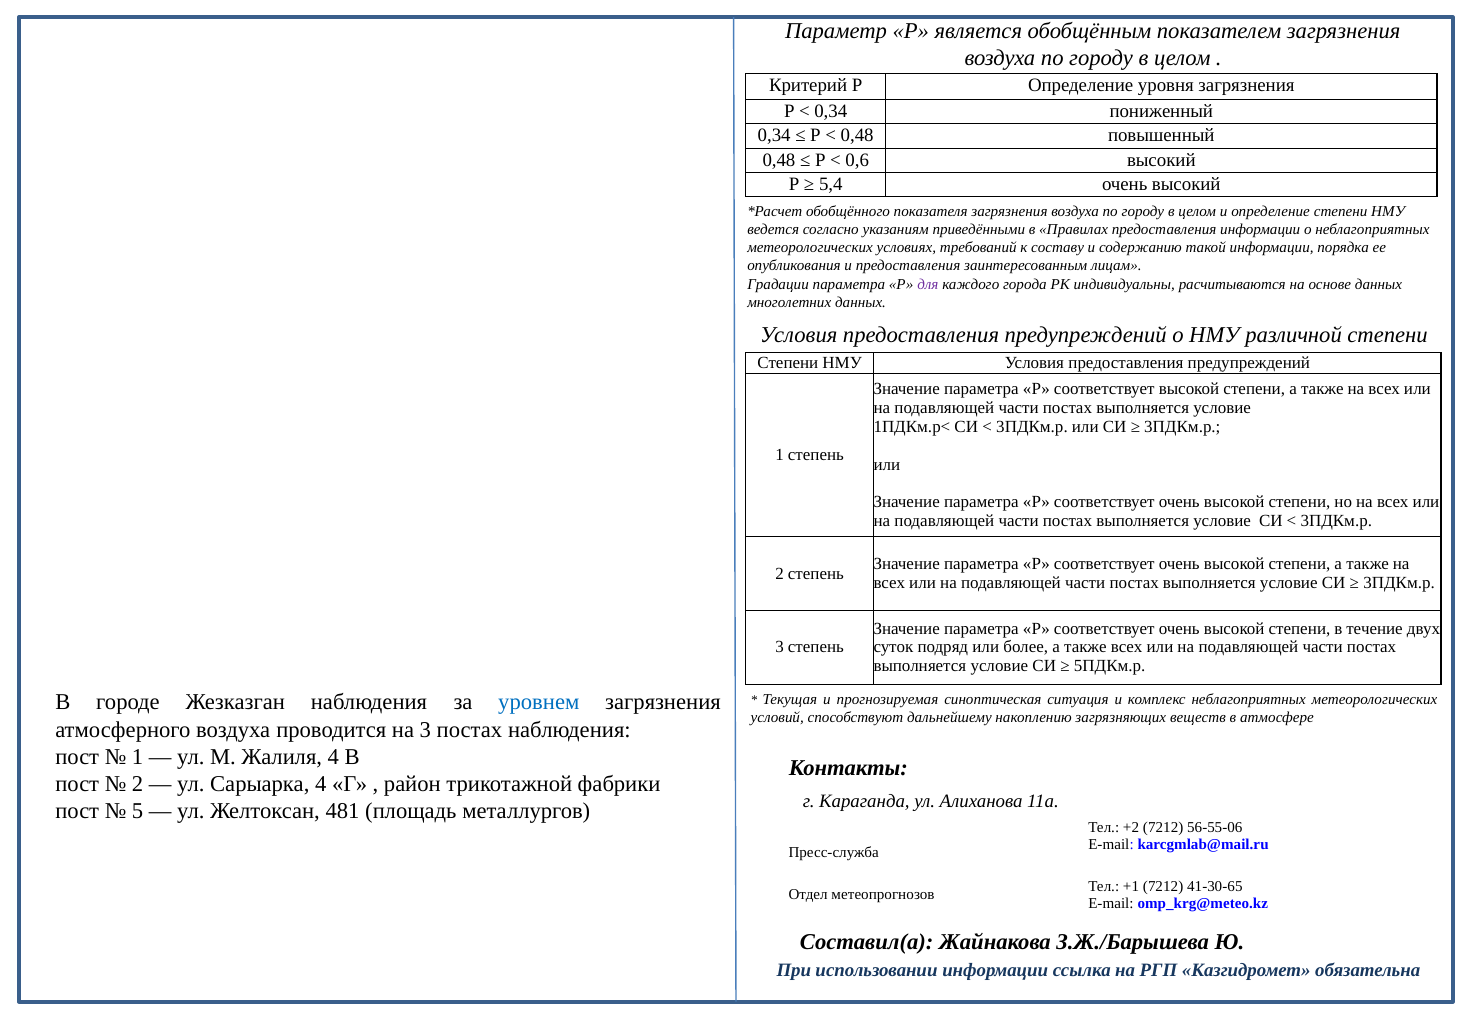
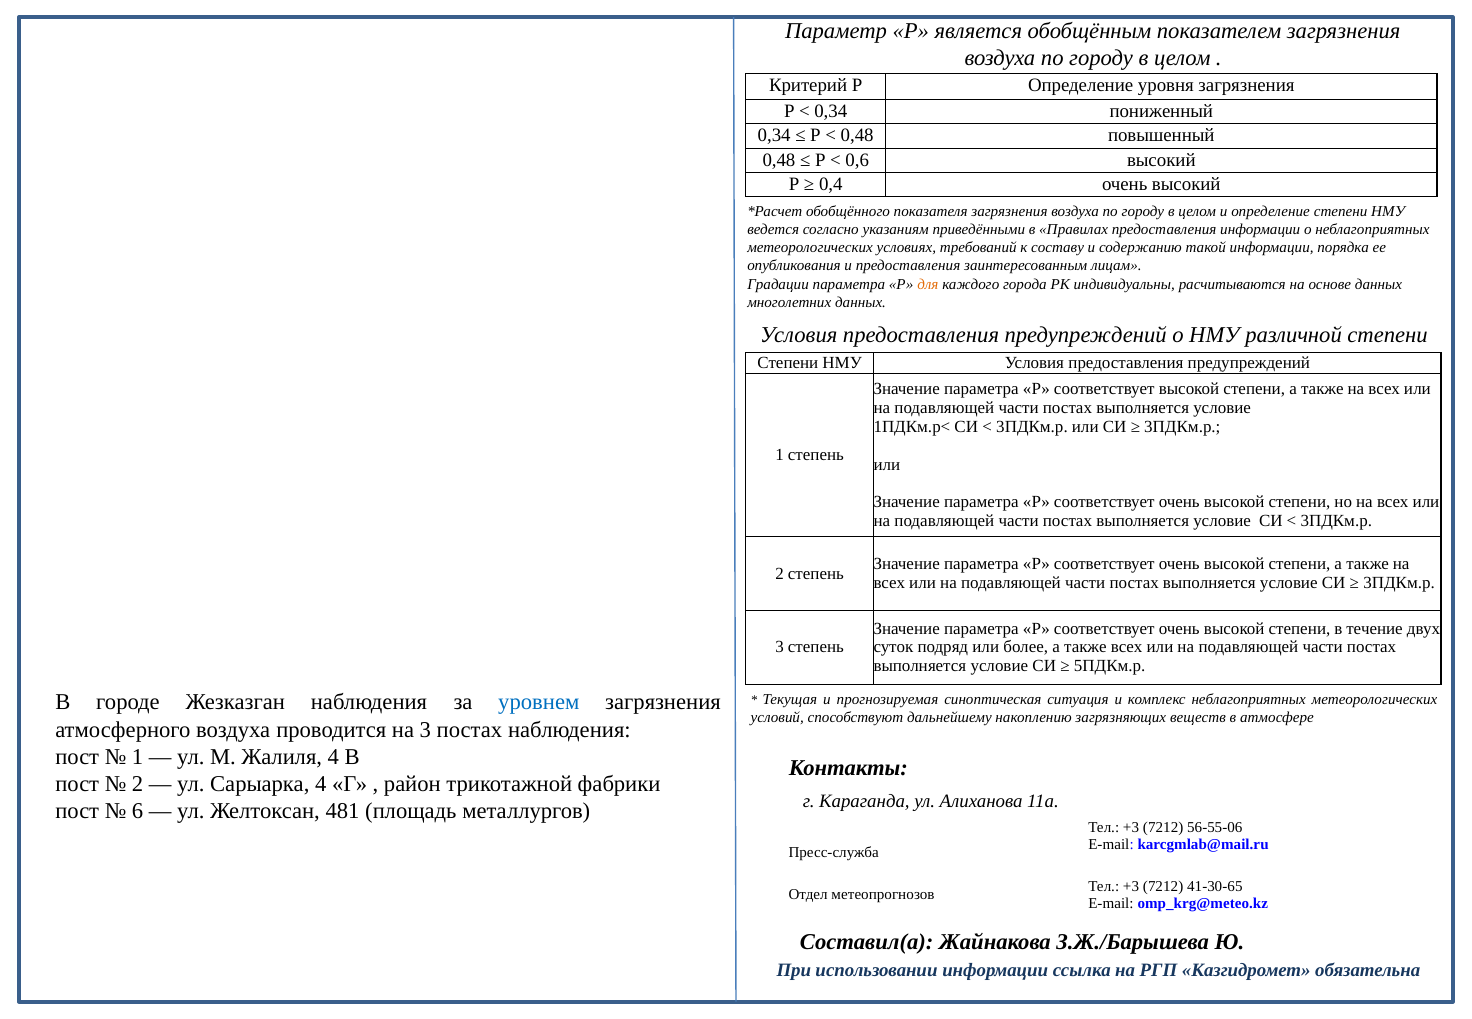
5,4: 5,4 -> 0,4
для colour: purple -> orange
5: 5 -> 6
+2 at (1131, 827): +2 -> +3
+1 at (1131, 886): +1 -> +3
